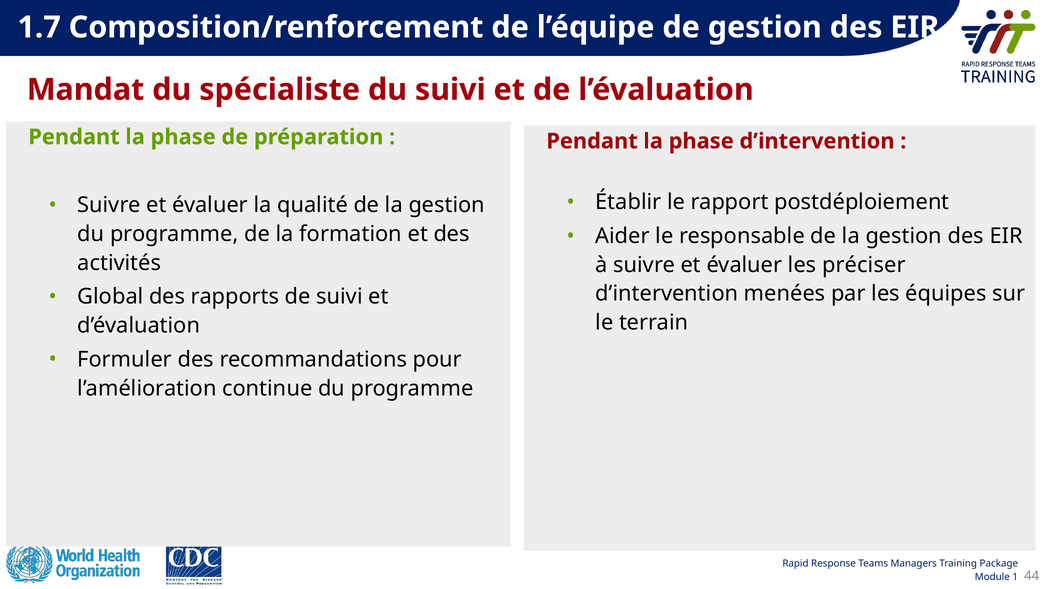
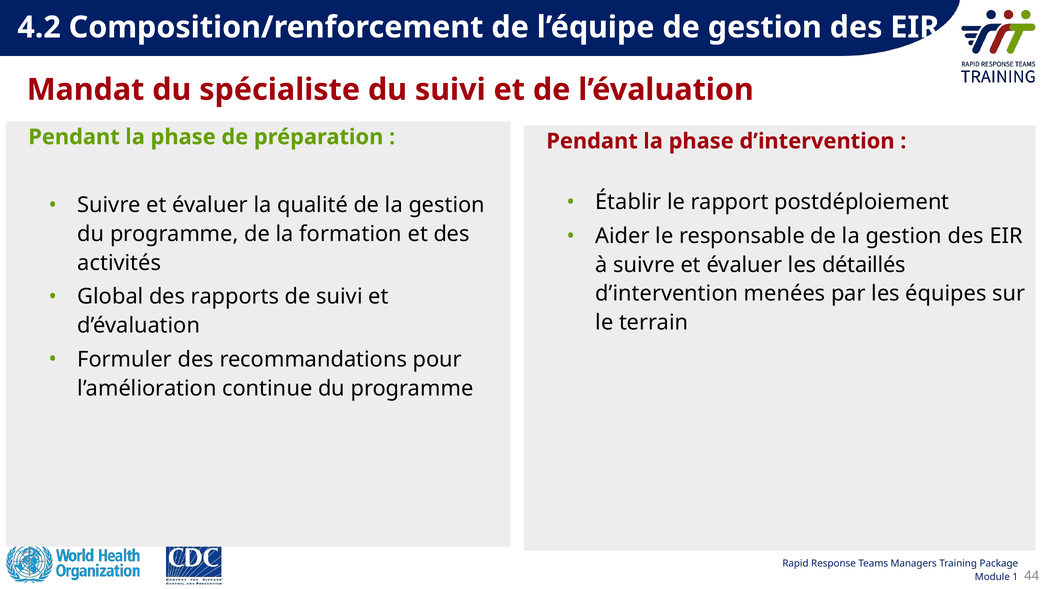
1.7: 1.7 -> 4.2
préciser: préciser -> détaillés
